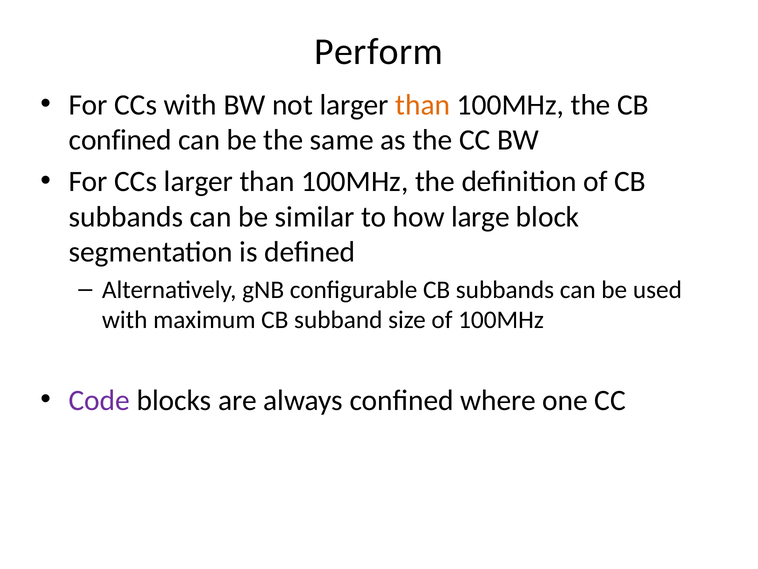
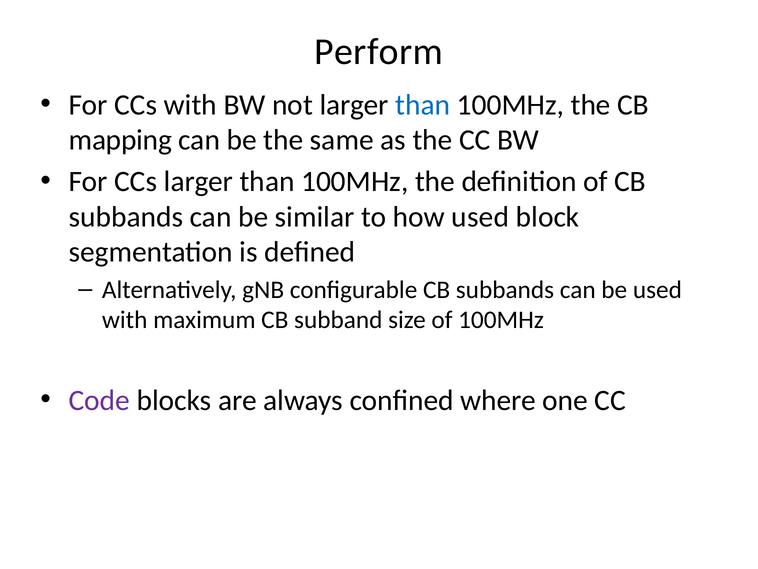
than at (423, 105) colour: orange -> blue
confined at (120, 140): confined -> mapping
how large: large -> used
